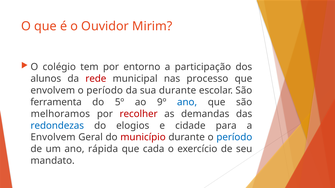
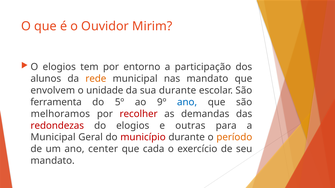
O colégio: colégio -> elogios
rede colour: red -> orange
nas processo: processo -> mandato
envolvem o período: período -> unidade
redondezas colour: blue -> red
cidade: cidade -> outras
Envolvem at (53, 138): Envolvem -> Municipal
período at (234, 138) colour: blue -> orange
rápida: rápida -> center
